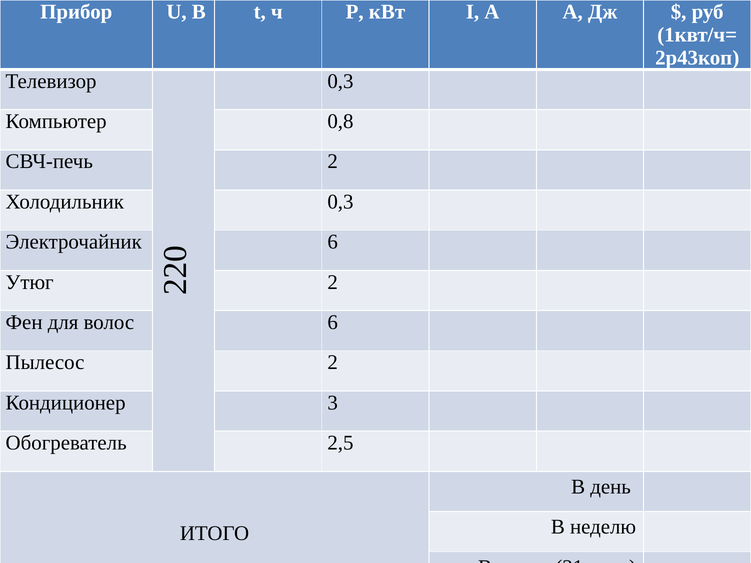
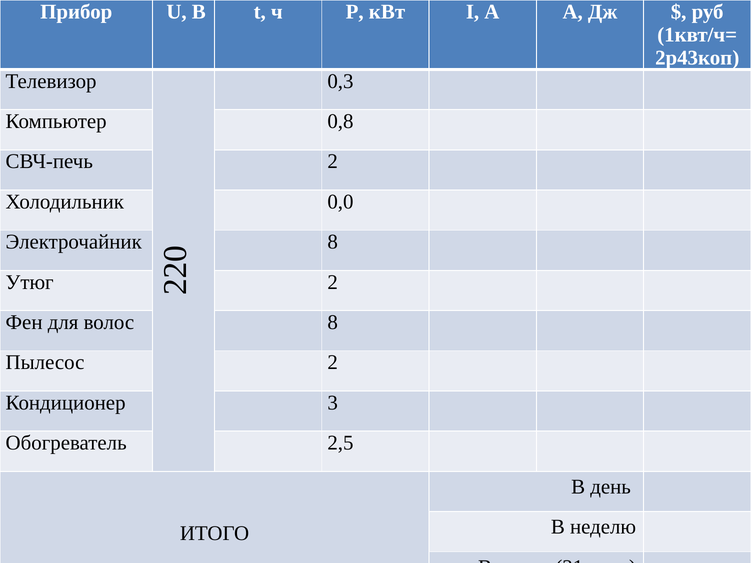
Холодильник 0,3: 0,3 -> 0,0
Электрочайник 6: 6 -> 8
волос 6: 6 -> 8
